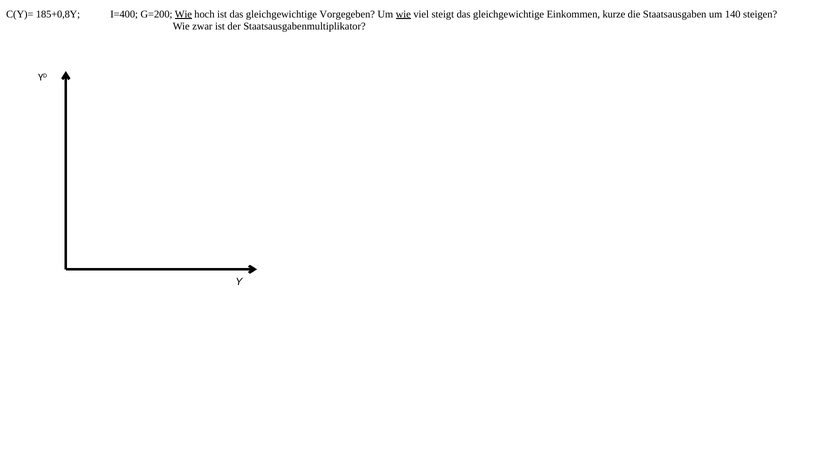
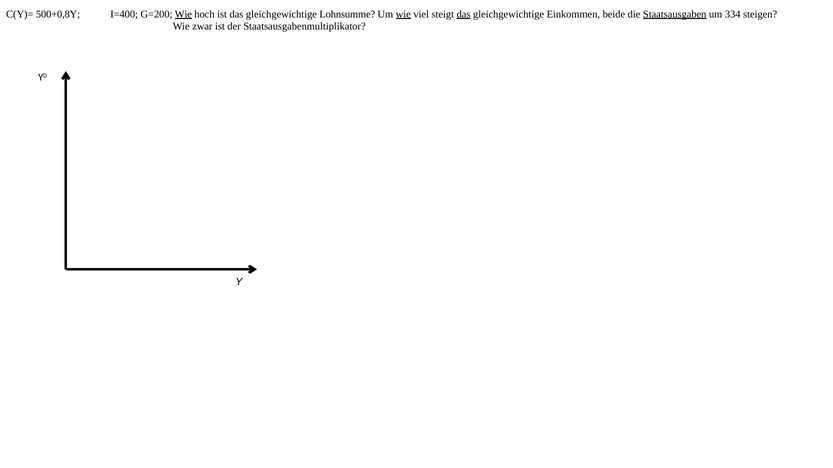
185+0,8Y: 185+0,8Y -> 500+0,8Y
Vorgegeben: Vorgegeben -> Lohnsumme
das at (464, 14) underline: none -> present
kurze: kurze -> beide
Staatsausgaben underline: none -> present
140: 140 -> 334
